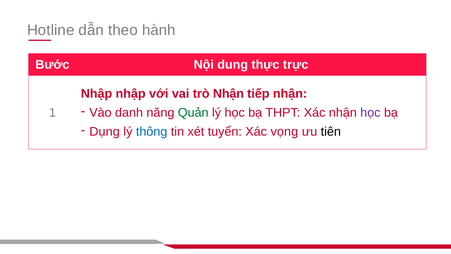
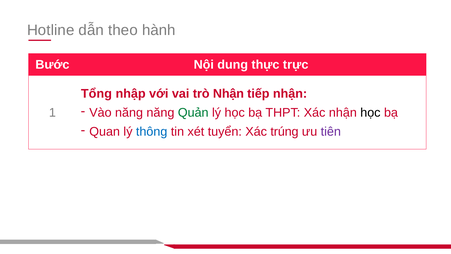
Nhập at (97, 93): Nhập -> Tổng
Vào danh: danh -> năng
học at (370, 112) colour: purple -> black
Dụng: Dụng -> Quan
vọng: vọng -> trúng
tiên colour: black -> purple
